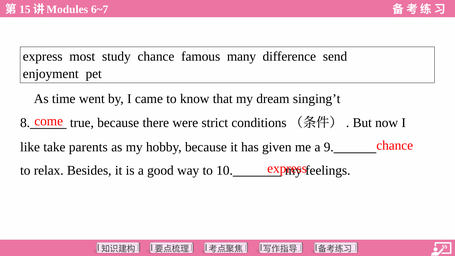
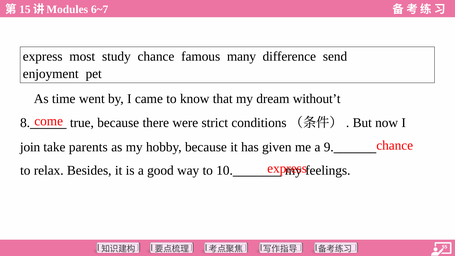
singing’t: singing’t -> without’t
like: like -> join
